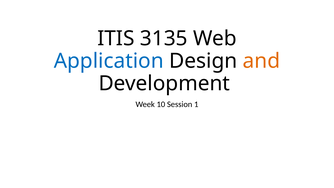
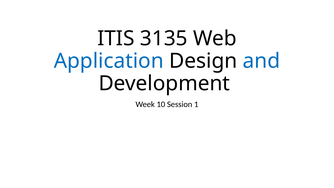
and colour: orange -> blue
